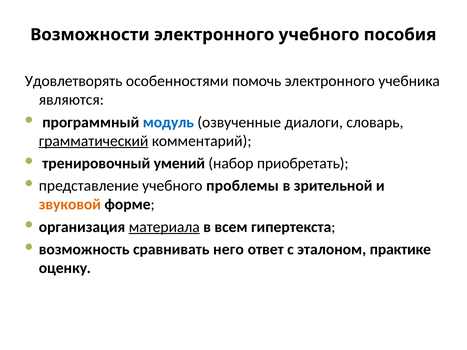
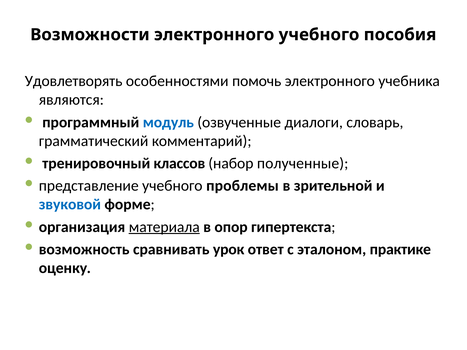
грамматический underline: present -> none
умений: умений -> классов
приобретать: приобретать -> полученные
звуковой colour: orange -> blue
всем: всем -> опор
него: него -> урок
